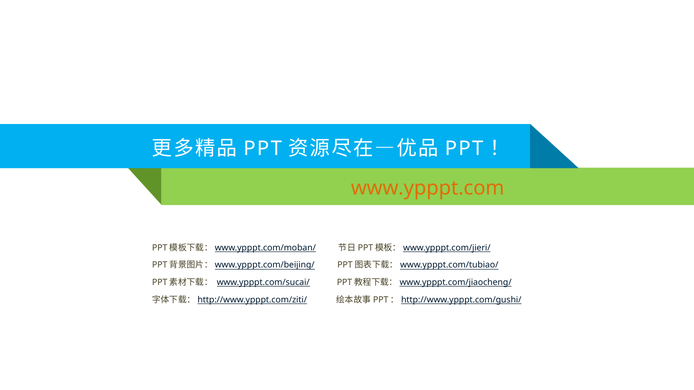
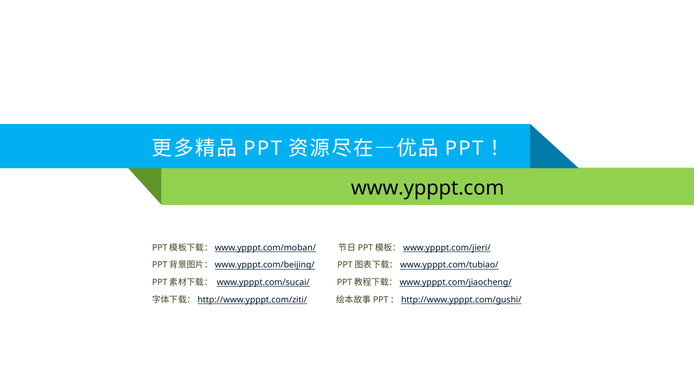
www.ypppt.com colour: orange -> black
